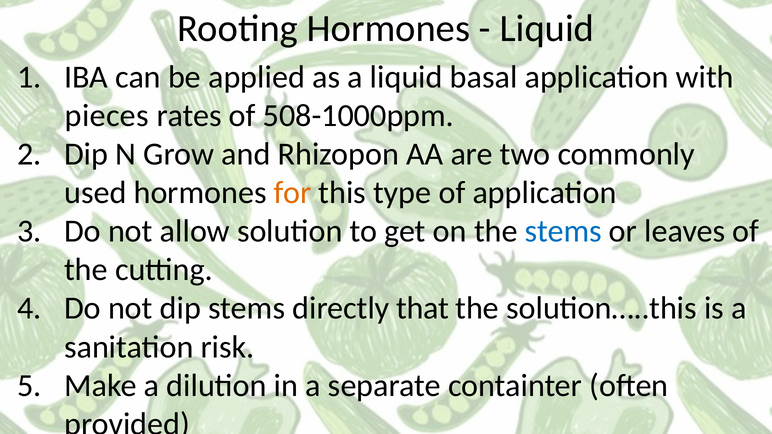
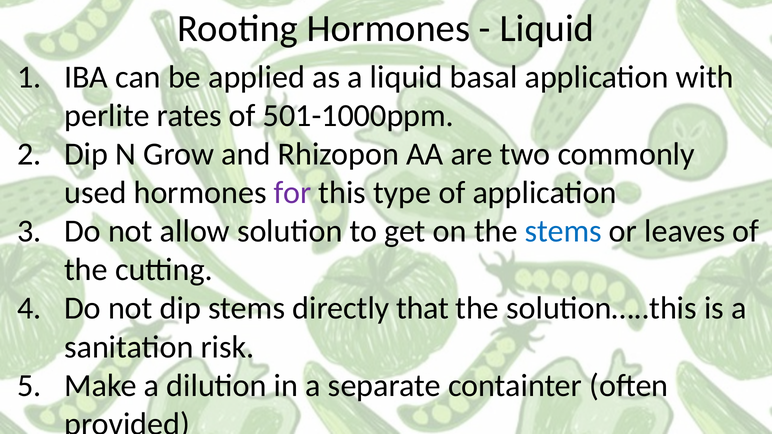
pieces: pieces -> perlite
508-1000ppm: 508-1000ppm -> 501-1000ppm
for colour: orange -> purple
